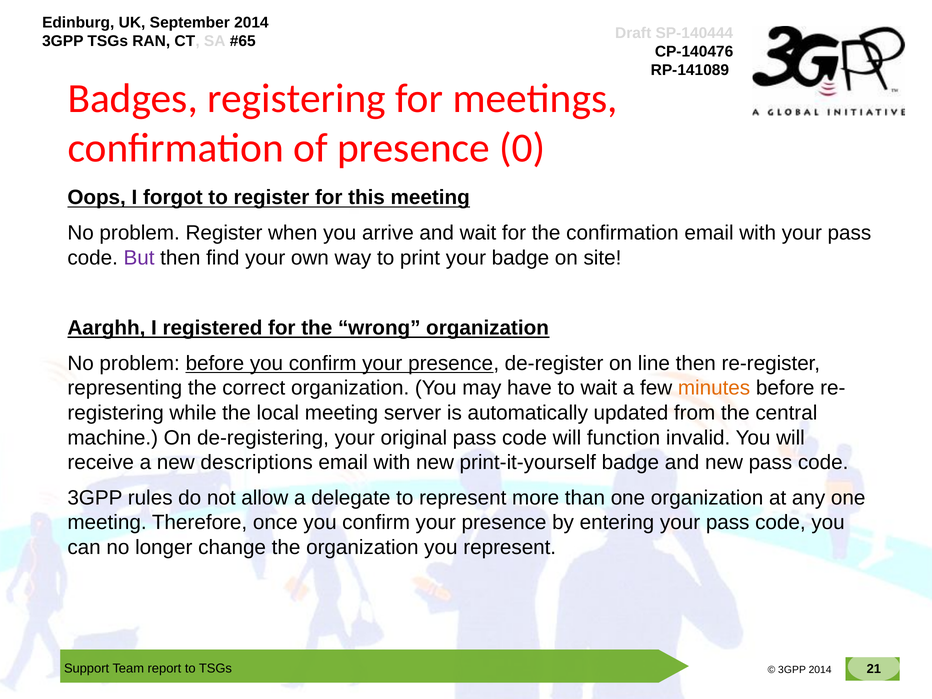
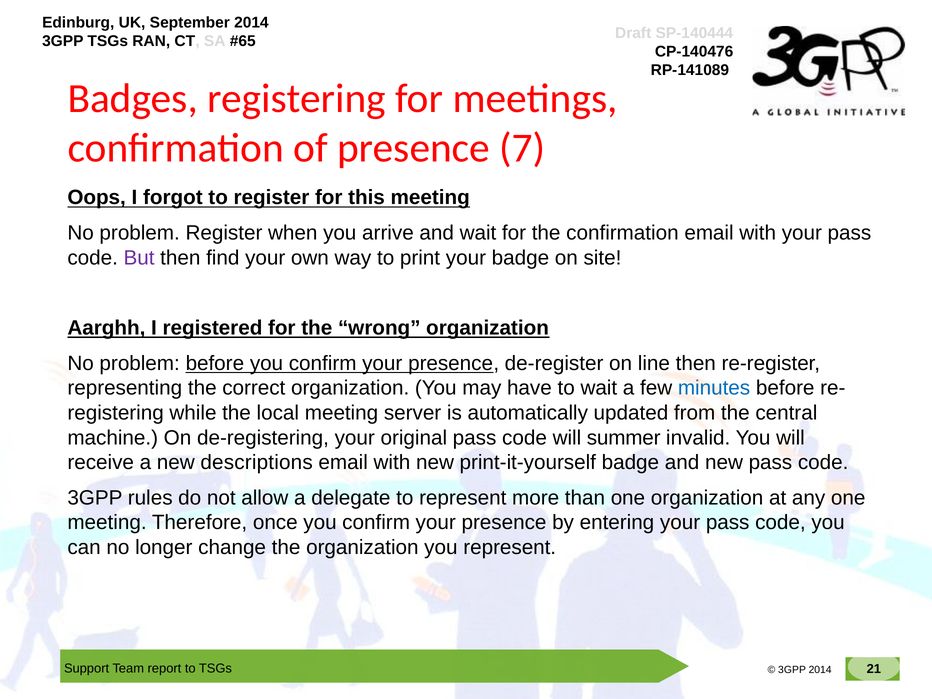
0: 0 -> 7
minutes colour: orange -> blue
function: function -> summer
